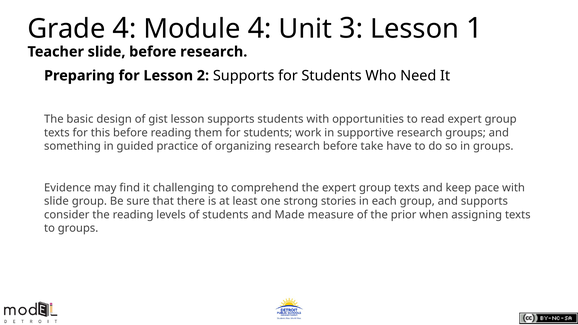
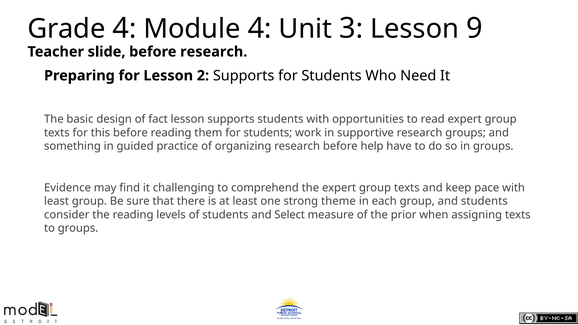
1: 1 -> 9
gist: gist -> fact
take: take -> help
slide at (56, 201): slide -> least
stories: stories -> theme
and supports: supports -> students
Made: Made -> Select
